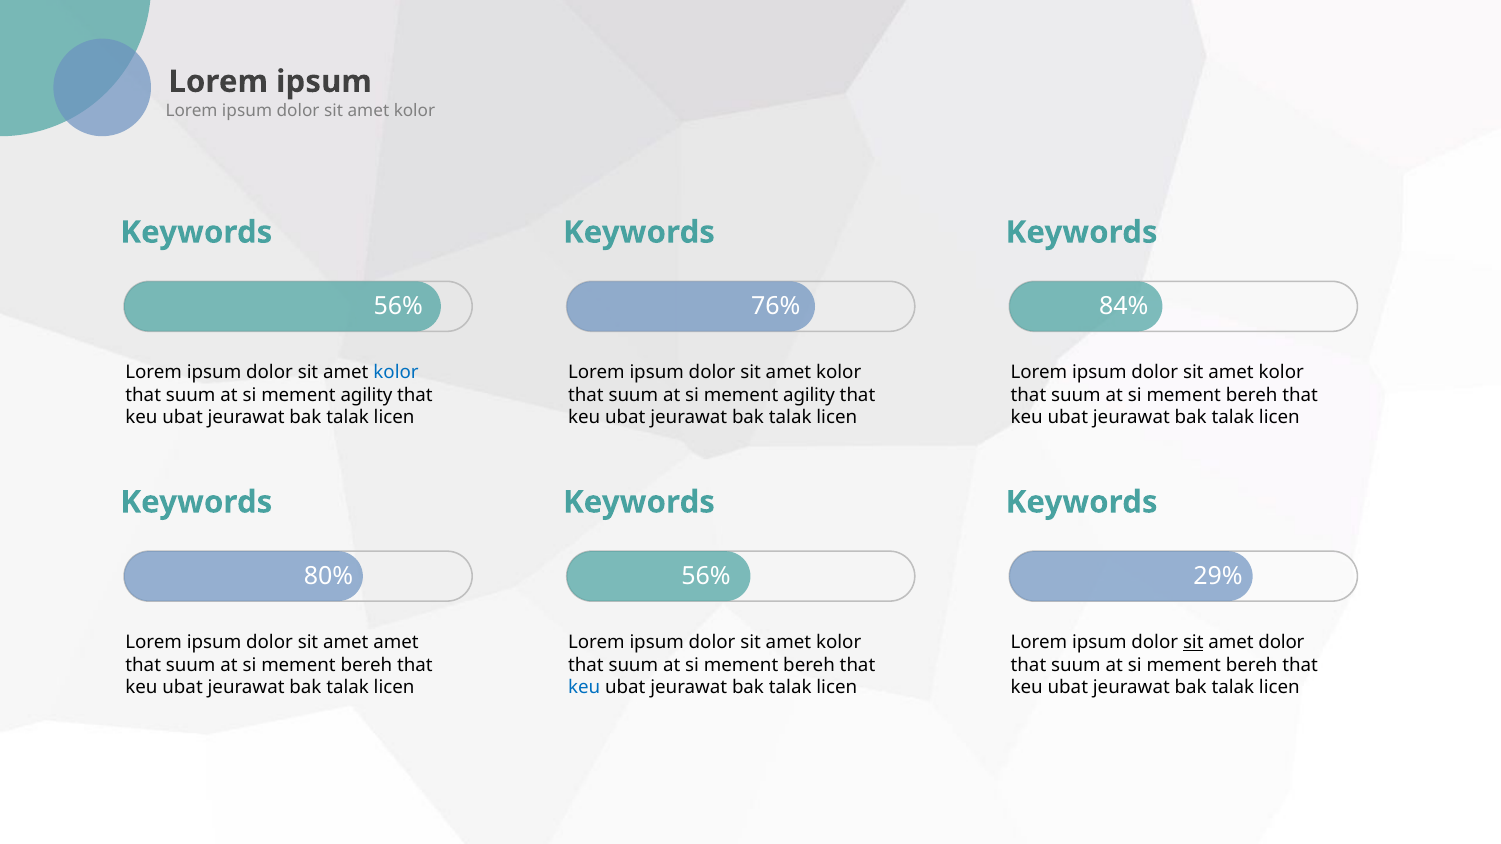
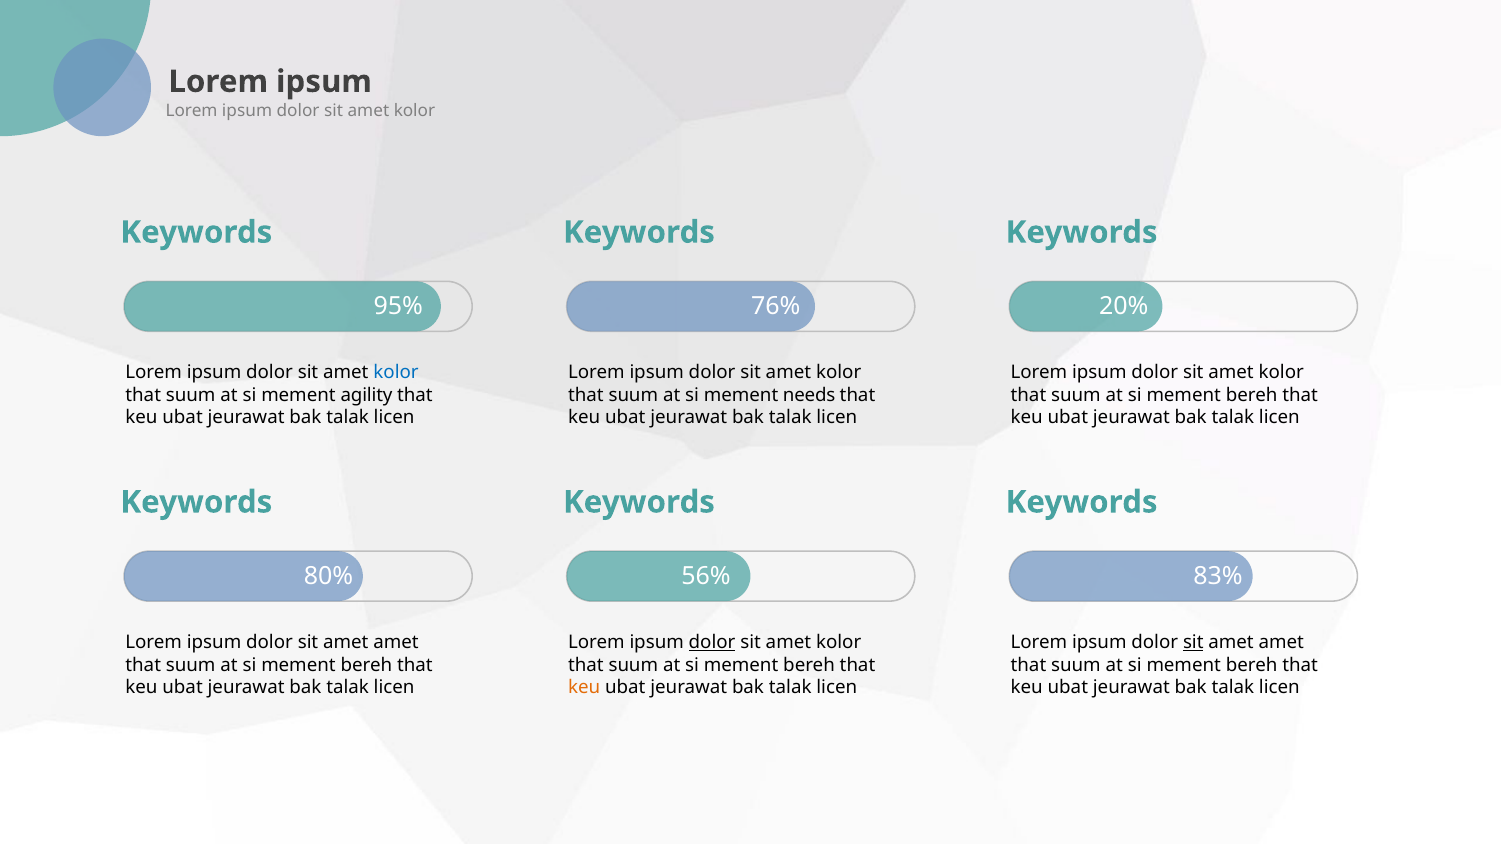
56% at (398, 307): 56% -> 95%
84%: 84% -> 20%
agility at (809, 395): agility -> needs
29%: 29% -> 83%
dolor at (712, 643) underline: none -> present
dolor at (1281, 643): dolor -> amet
keu at (584, 688) colour: blue -> orange
